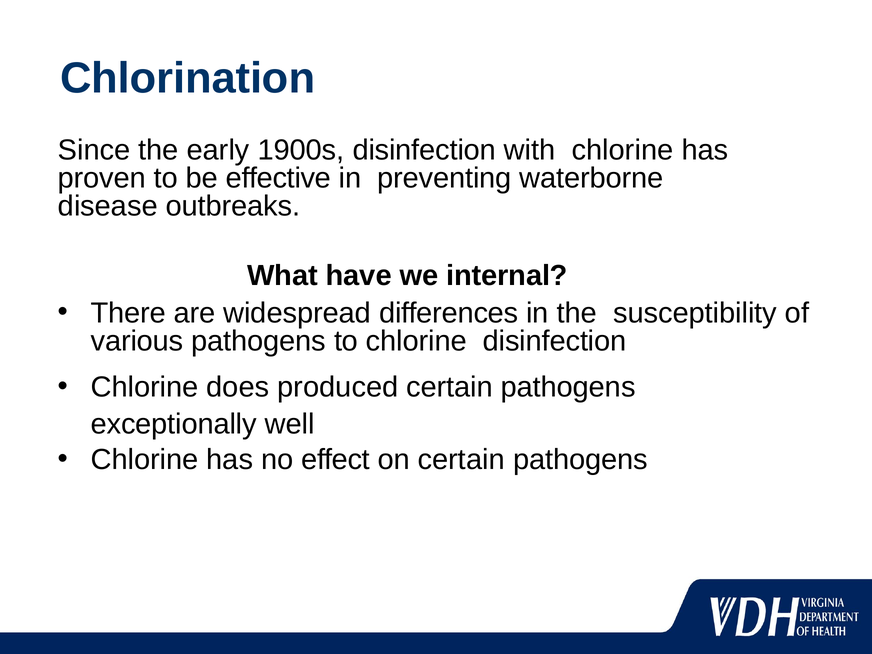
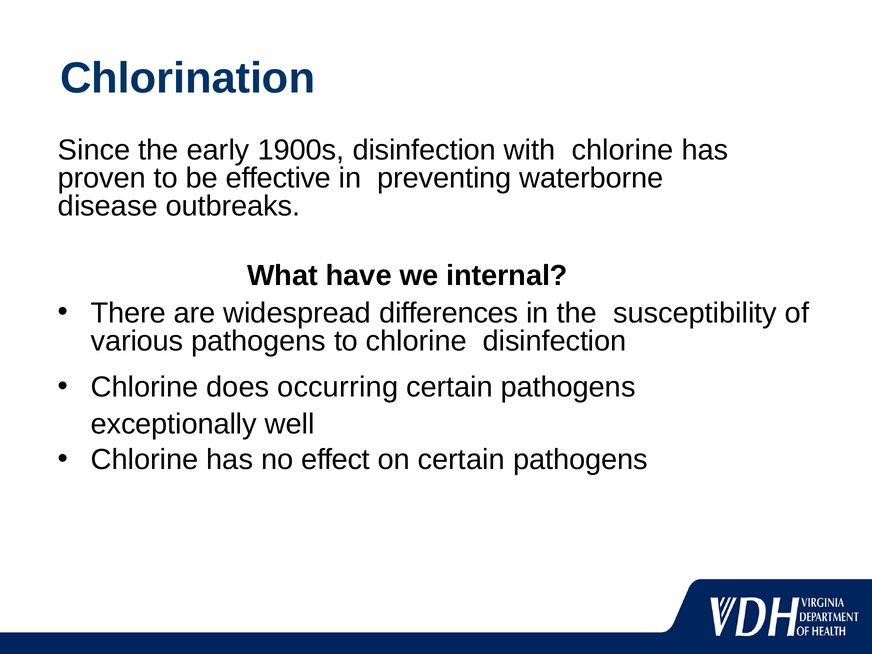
produced: produced -> occurring
